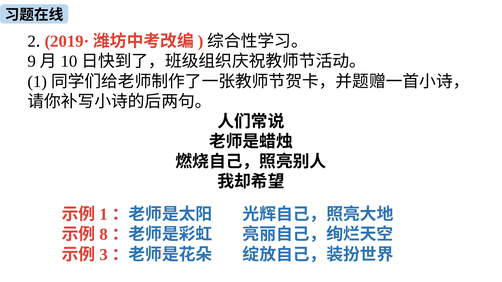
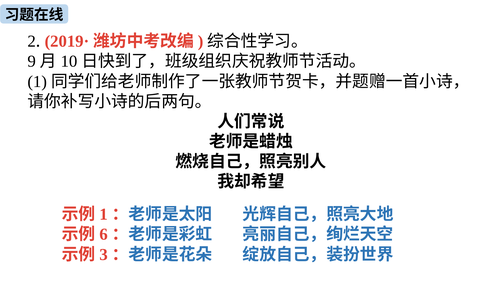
8: 8 -> 6
